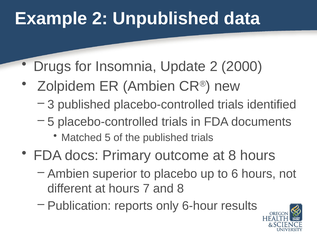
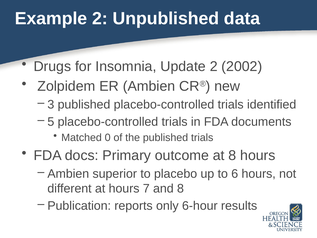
2000: 2000 -> 2002
5: 5 -> 0
